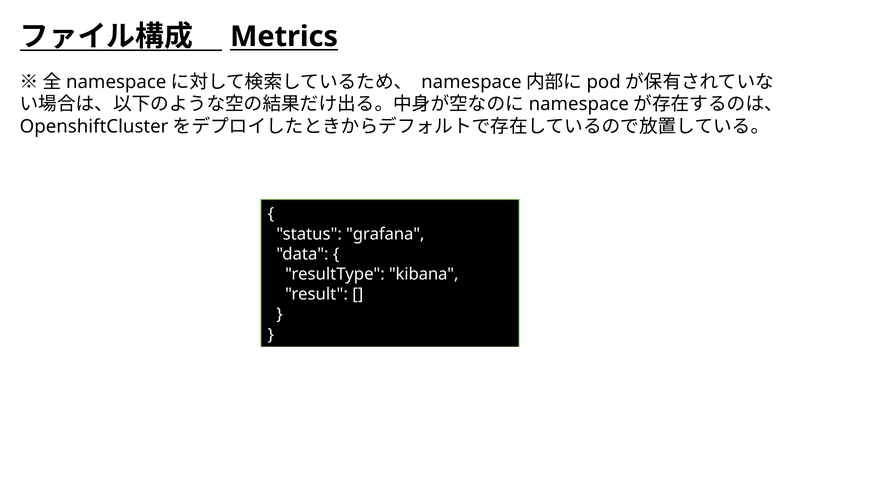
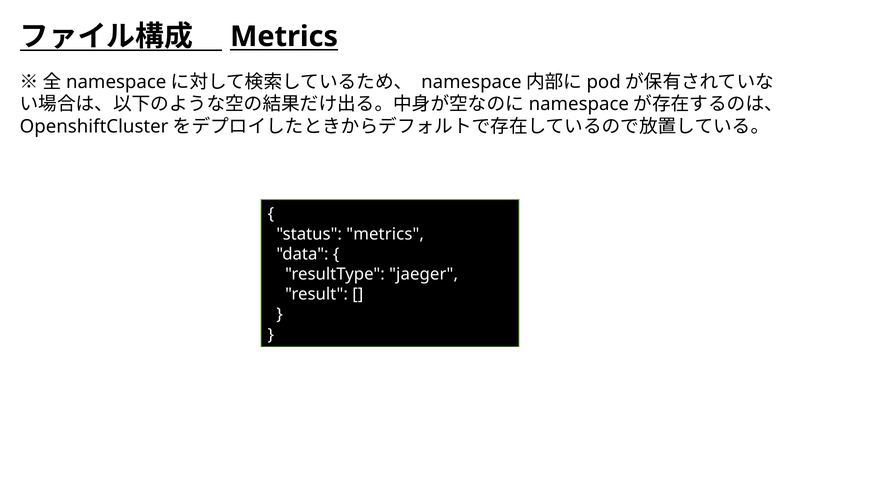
status grafana: grafana -> metrics
kibana: kibana -> jaeger
